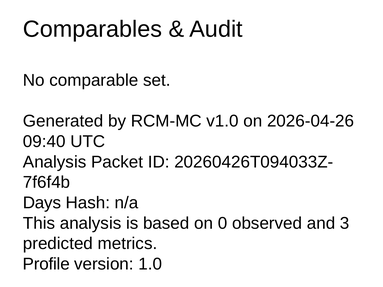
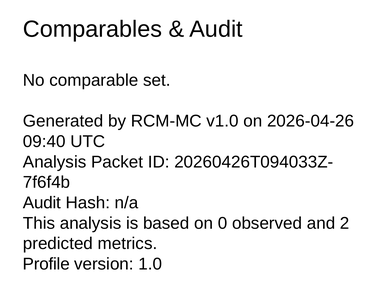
Days at (42, 203): Days -> Audit
3: 3 -> 2
